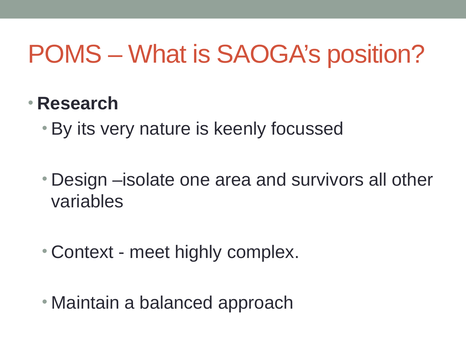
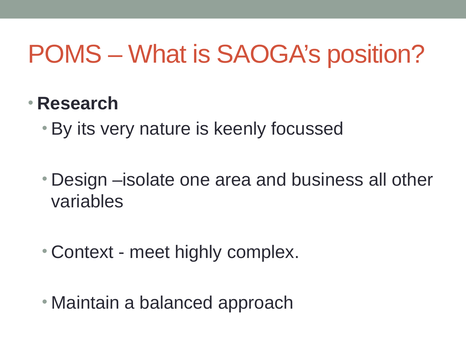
survivors: survivors -> business
